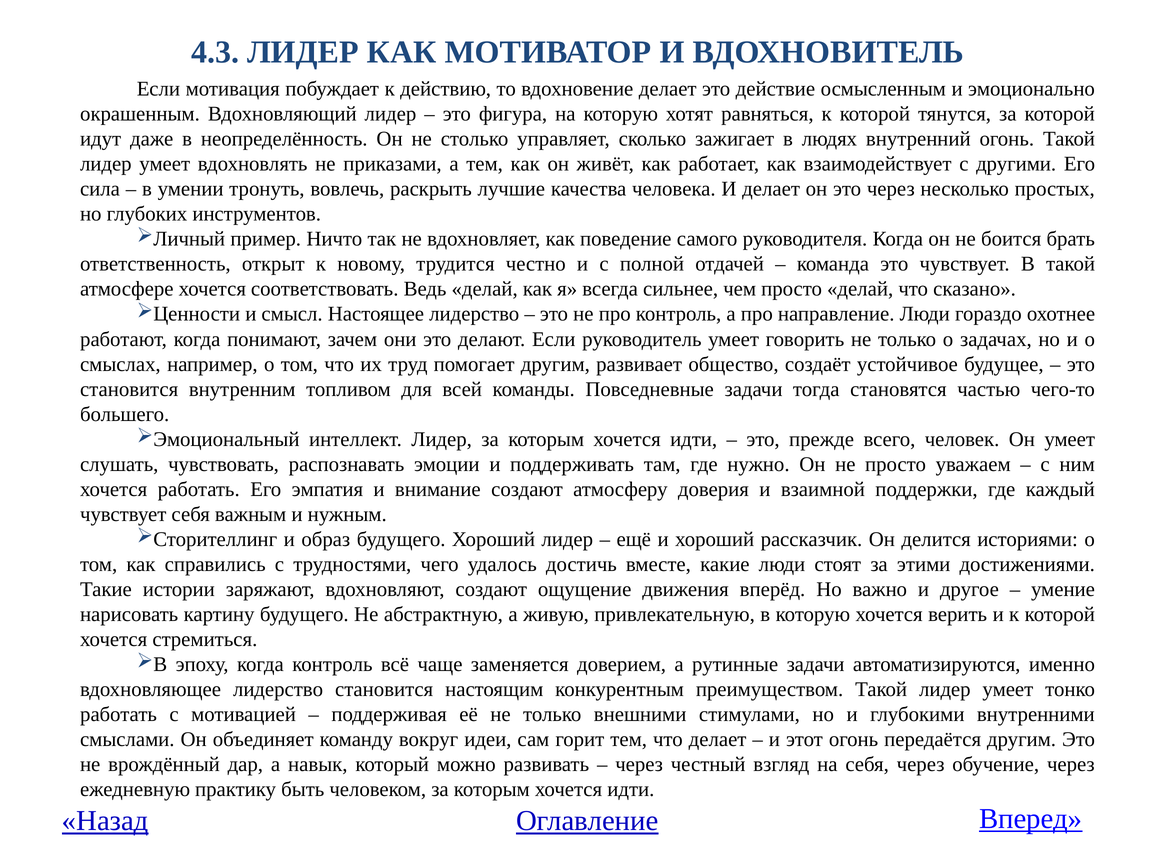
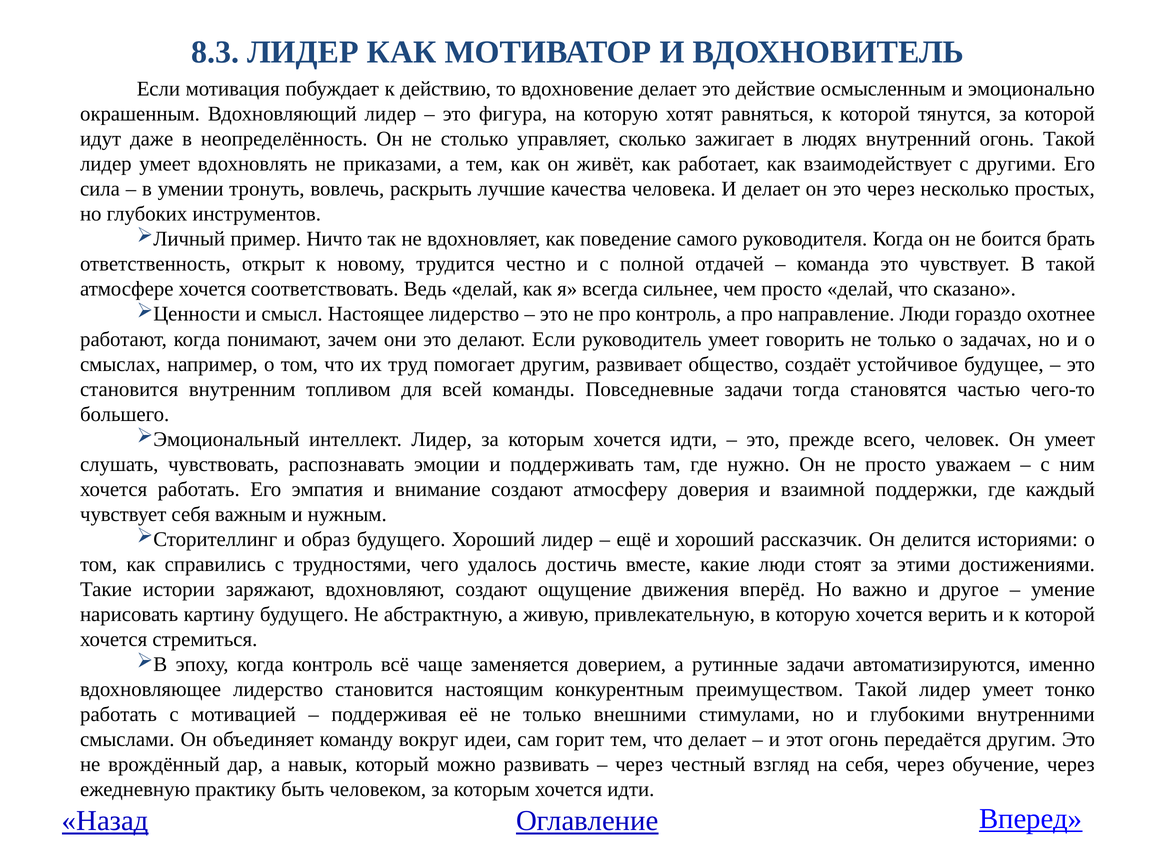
4.3: 4.3 -> 8.3
